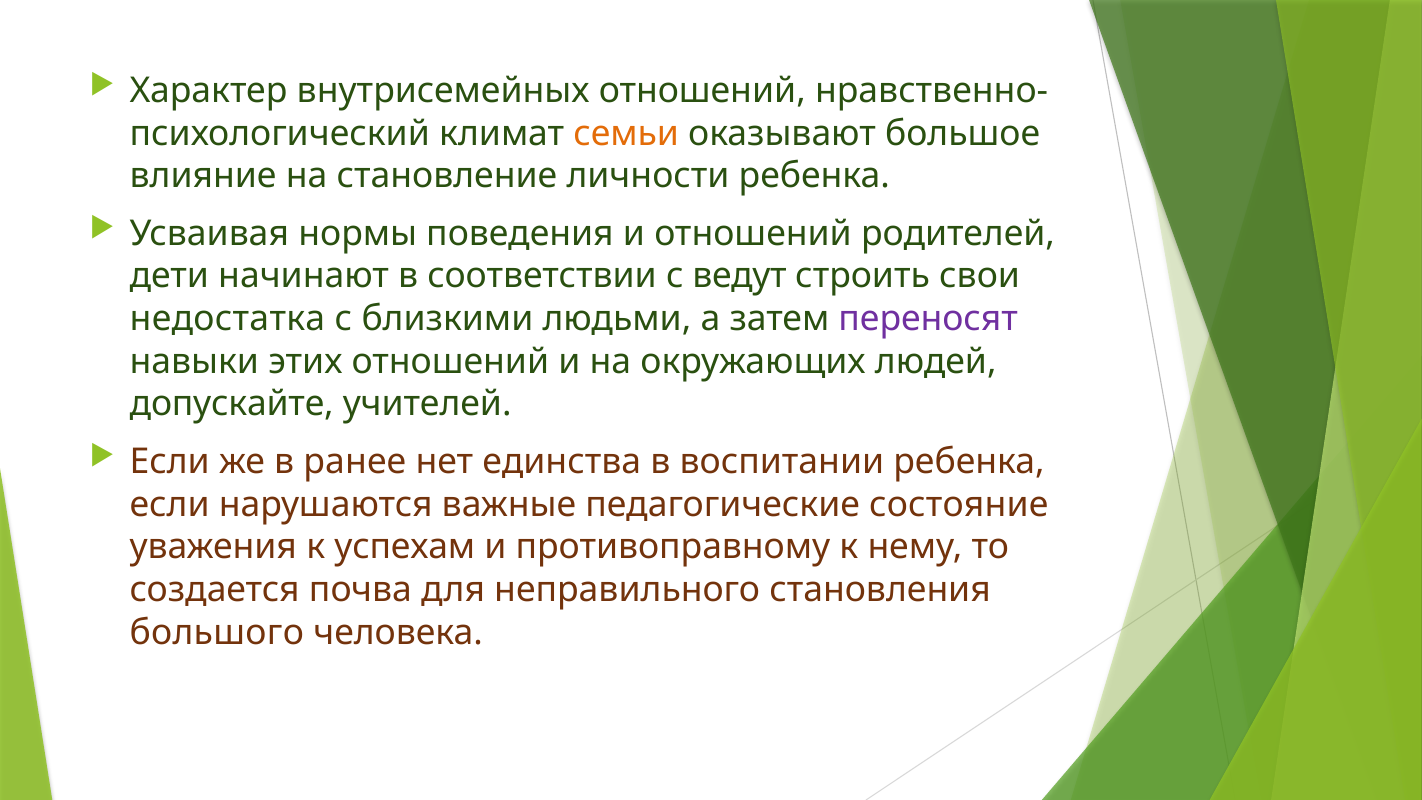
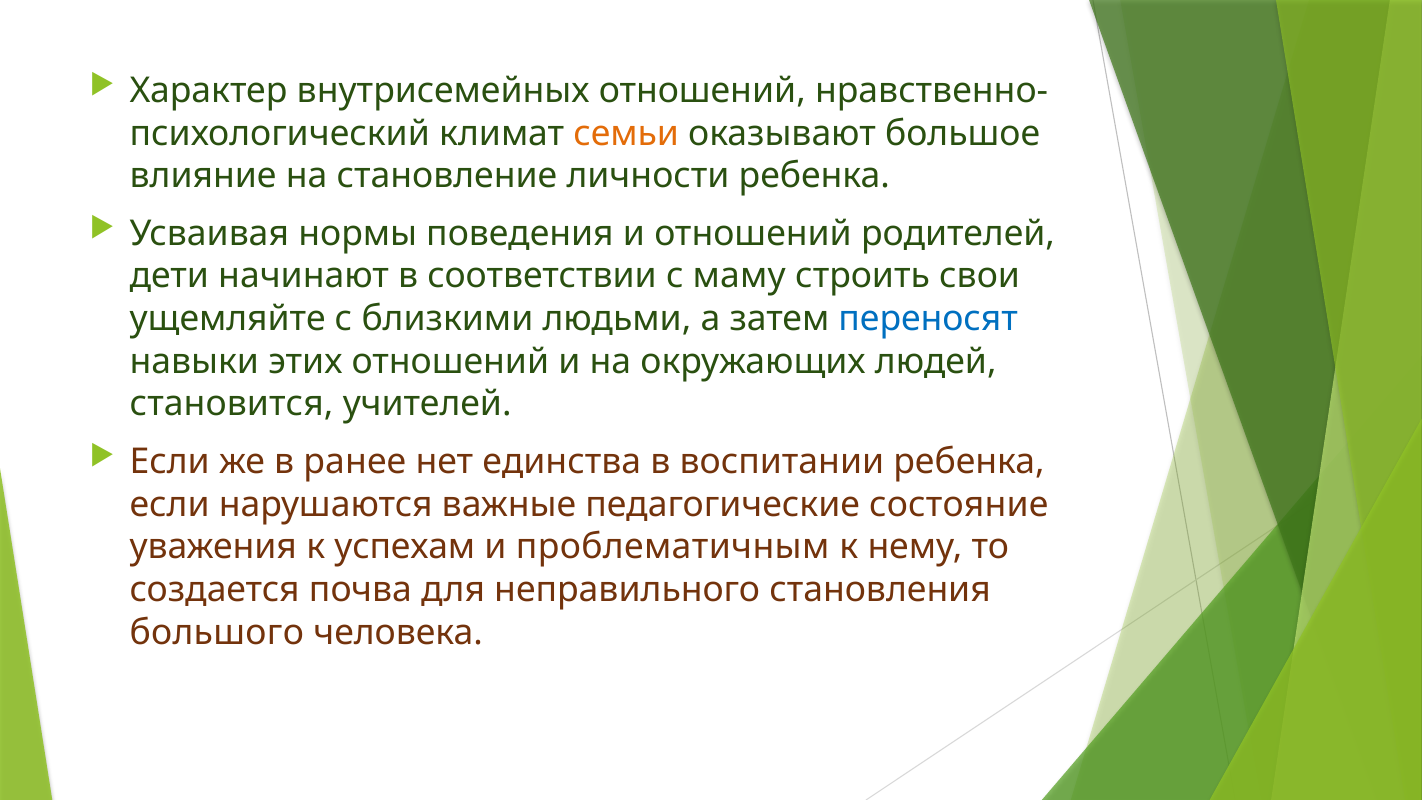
ведут: ведут -> маму
недостатка: недостатка -> ущемляйте
переносят colour: purple -> blue
допускайте: допускайте -> становится
противоправному: противоправному -> проблематичным
